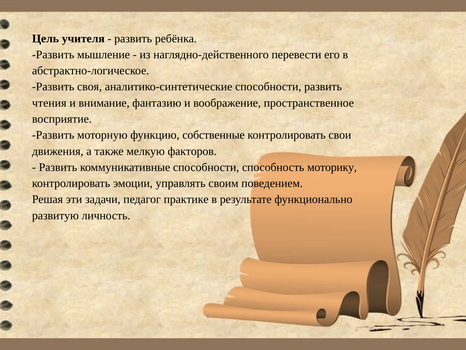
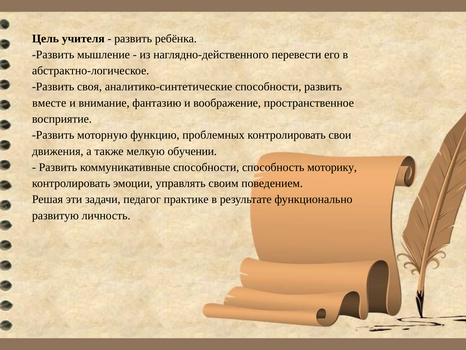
чтения: чтения -> вместе
собственные: собственные -> проблемных
факторов: факторов -> обучении
